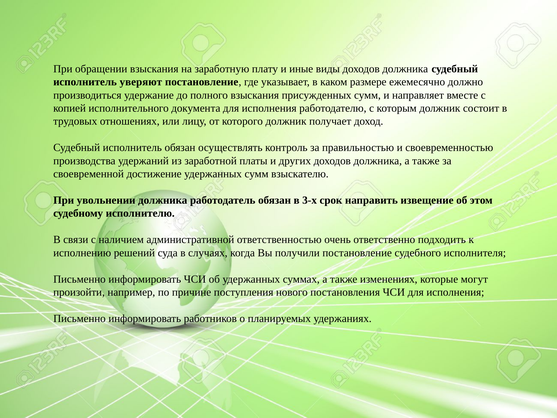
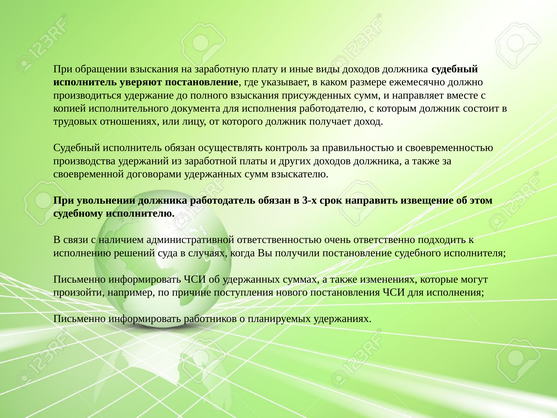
достижение: достижение -> договорами
